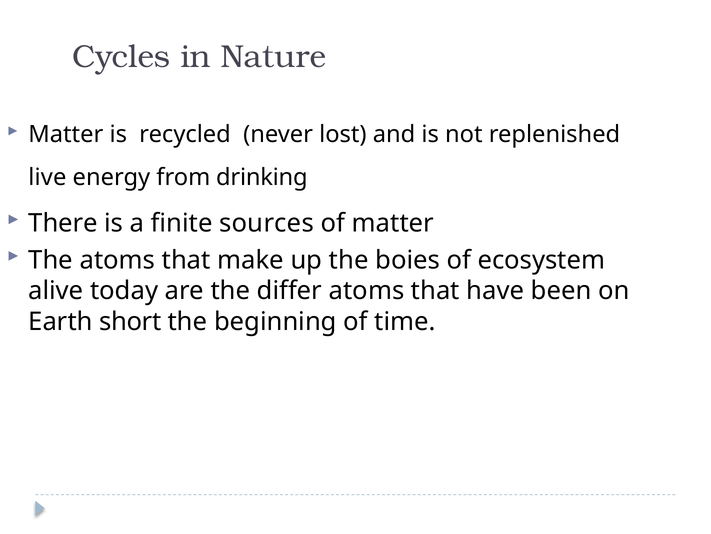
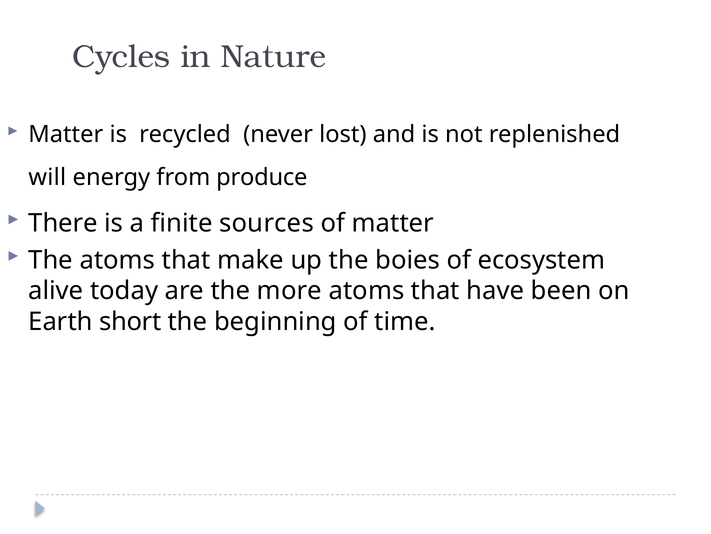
live: live -> will
drinking: drinking -> produce
differ: differ -> more
